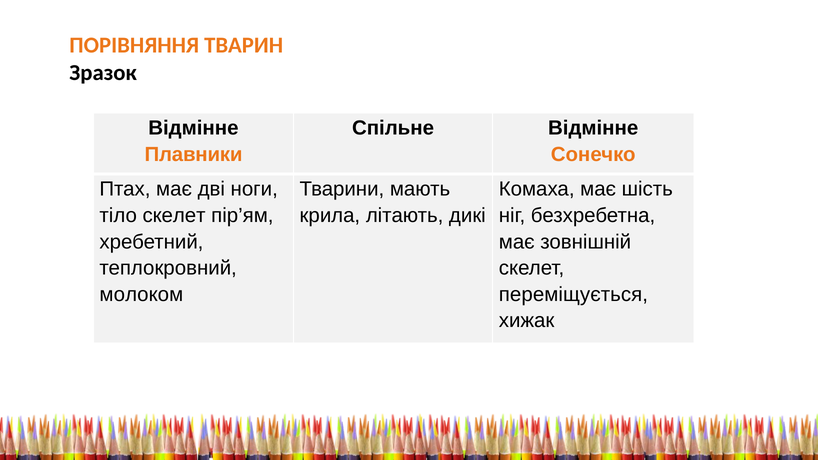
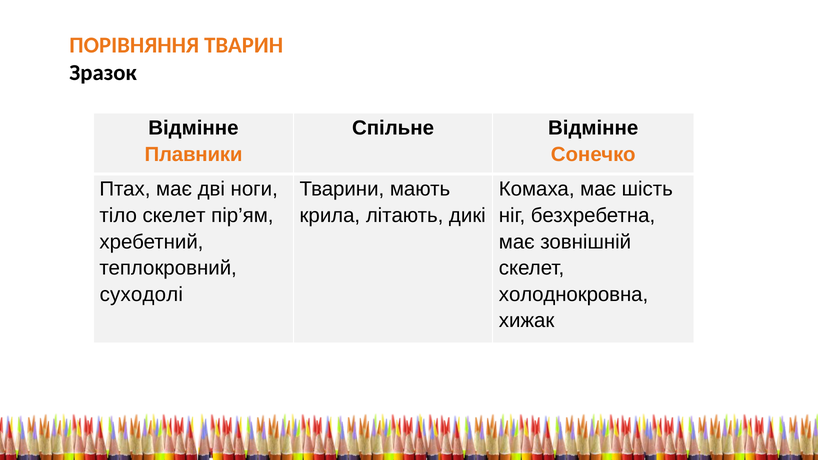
молоком: молоком -> суходолі
переміщується: переміщується -> холоднокровна
